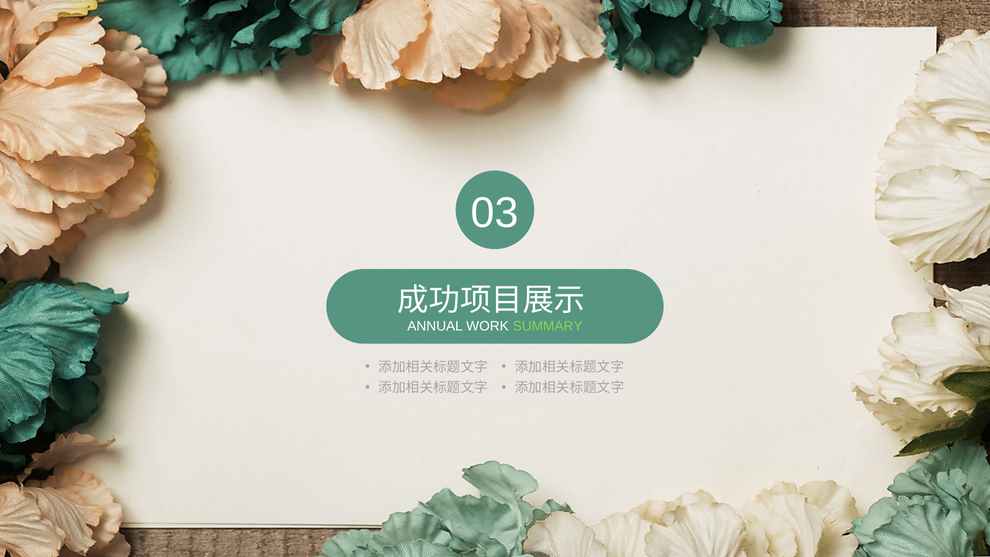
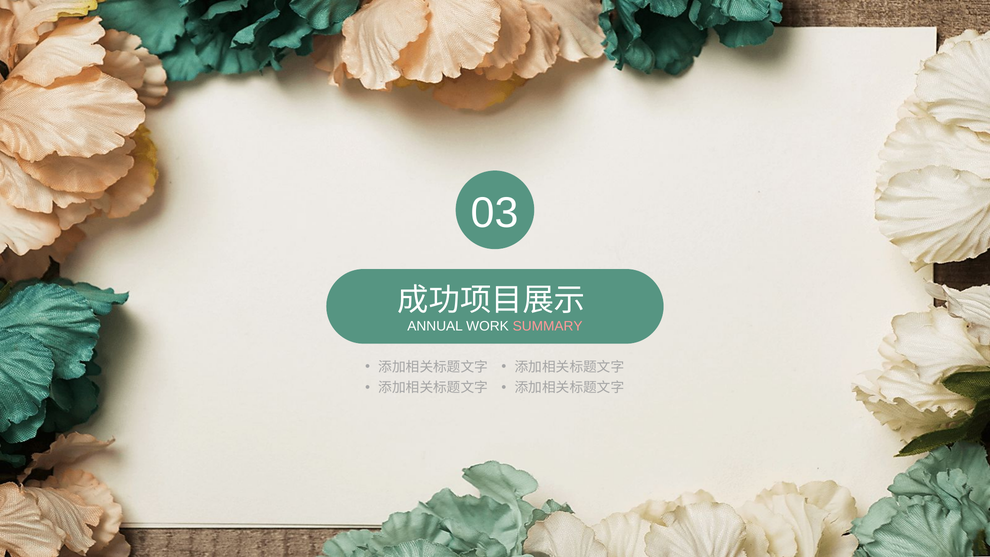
SUMMARY colour: light green -> pink
